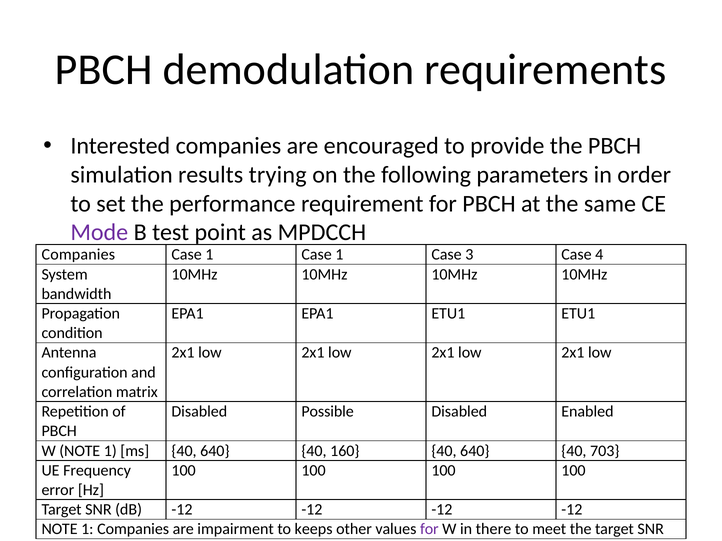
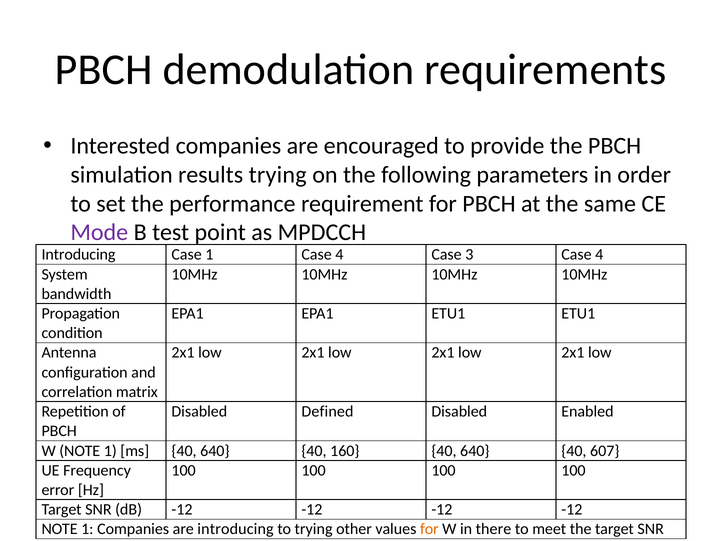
Companies at (78, 255): Companies -> Introducing
1 Case 1: 1 -> 4
Possible: Possible -> Defined
703: 703 -> 607
are impairment: impairment -> introducing
to keeps: keeps -> trying
for at (429, 530) colour: purple -> orange
